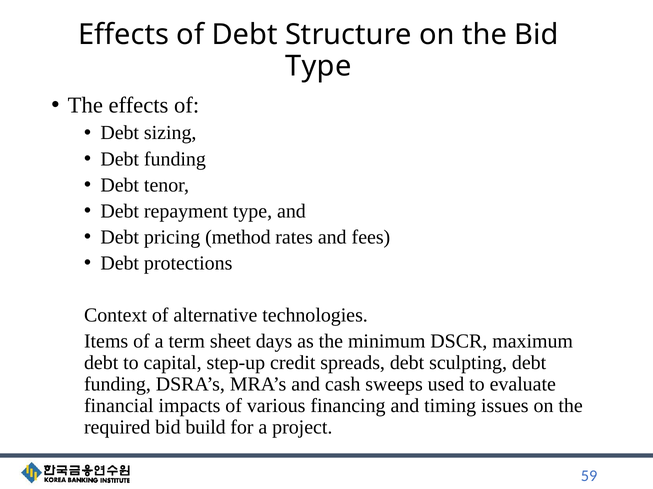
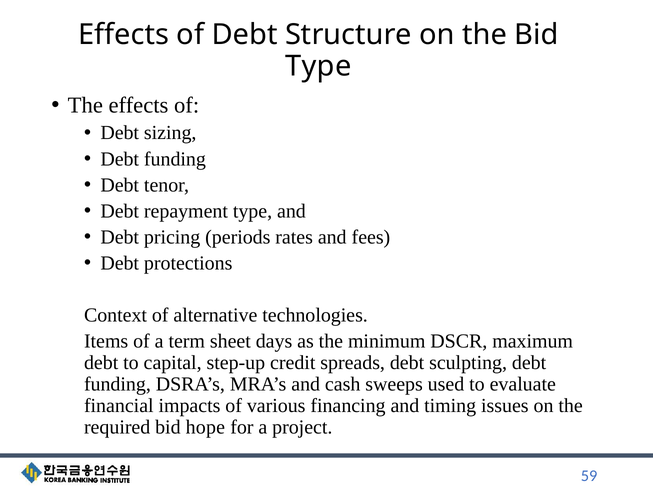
method: method -> periods
build: build -> hope
